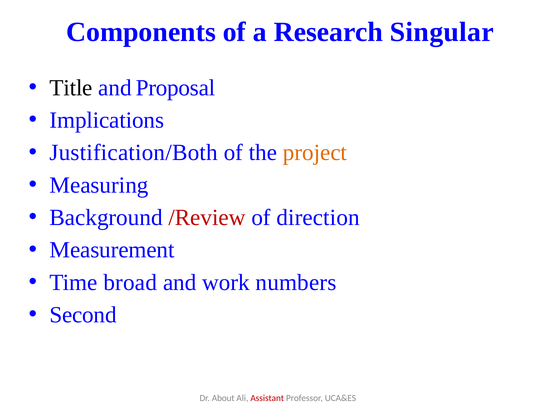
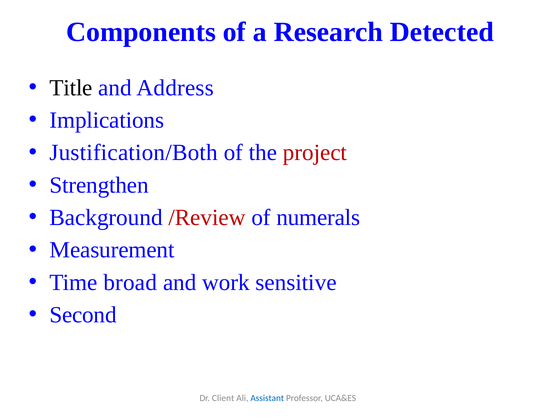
Singular: Singular -> Detected
Proposal: Proposal -> Address
project colour: orange -> red
Measuring: Measuring -> Strengthen
direction: direction -> numerals
numbers: numbers -> sensitive
About: About -> Client
Assistant colour: red -> blue
